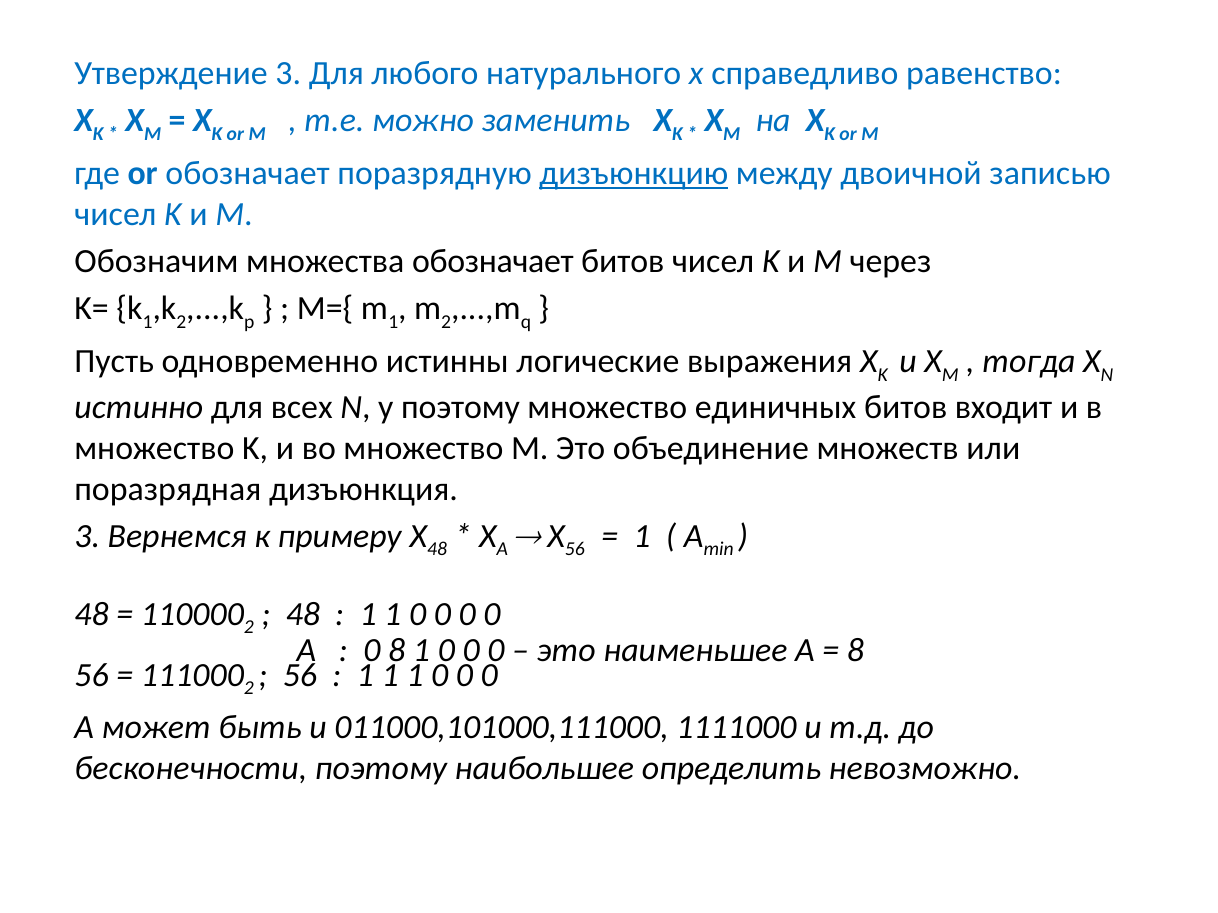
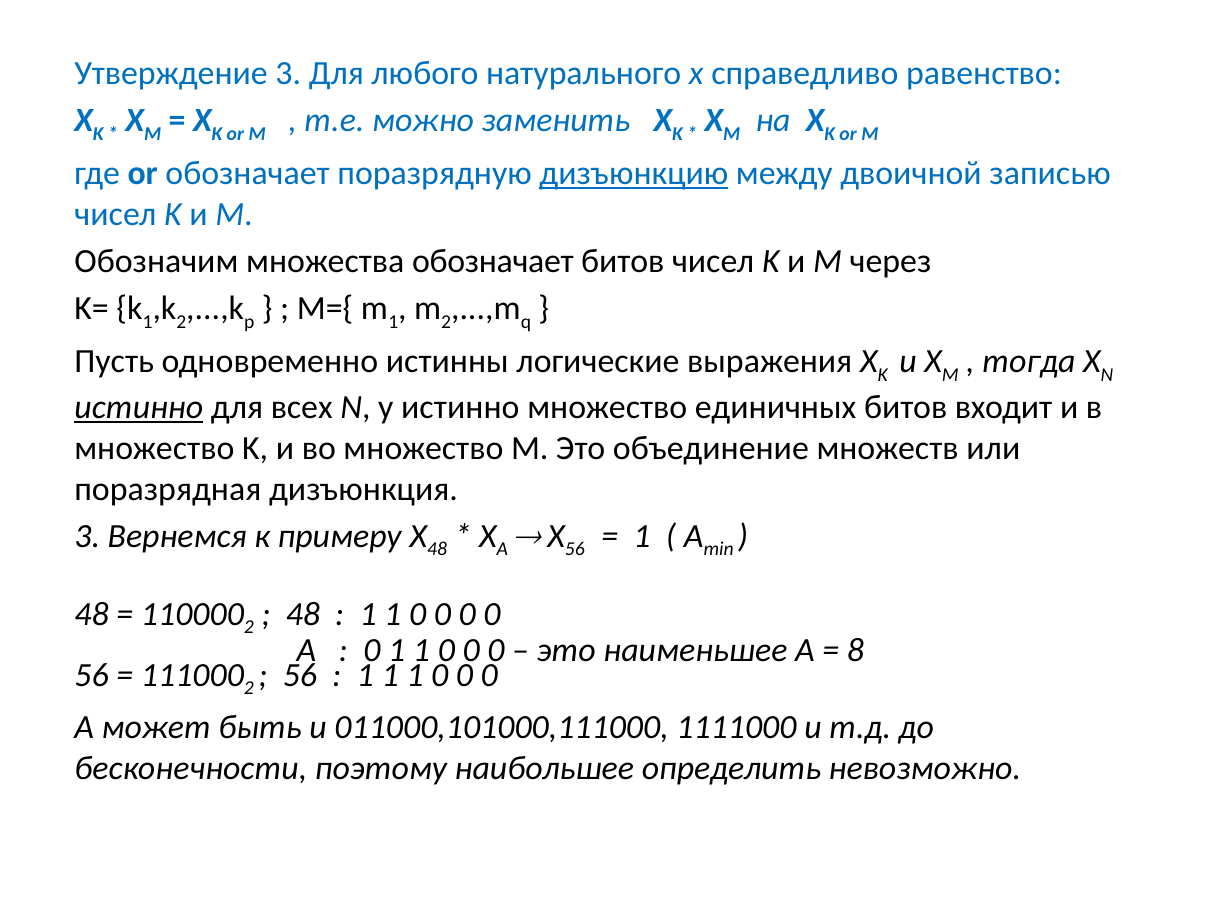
истинно at (139, 408) underline: none -> present
у поэтому: поэтому -> истинно
0 8: 8 -> 1
